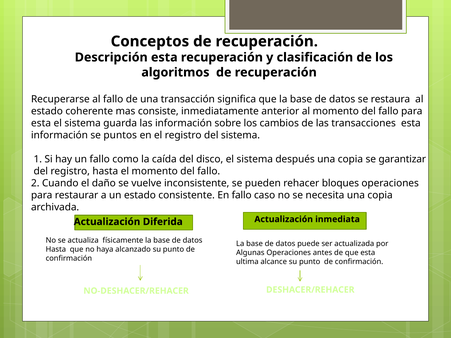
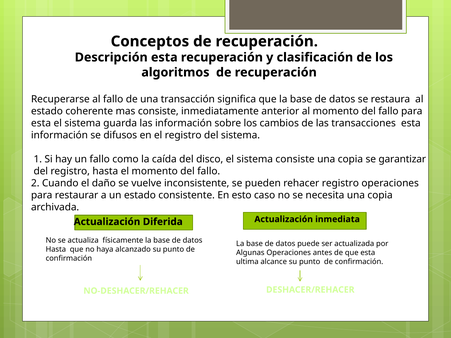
puntos: puntos -> difusos
sistema después: después -> consiste
rehacer bloques: bloques -> registro
En fallo: fallo -> esto
